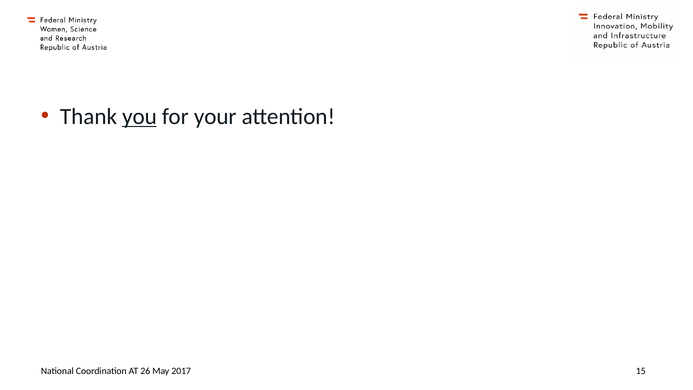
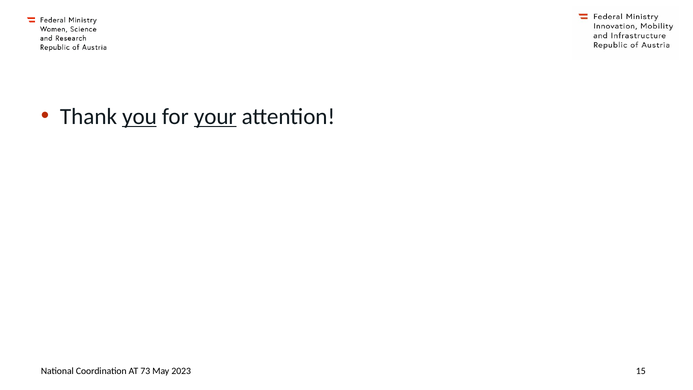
your underline: none -> present
26: 26 -> 73
2017: 2017 -> 2023
